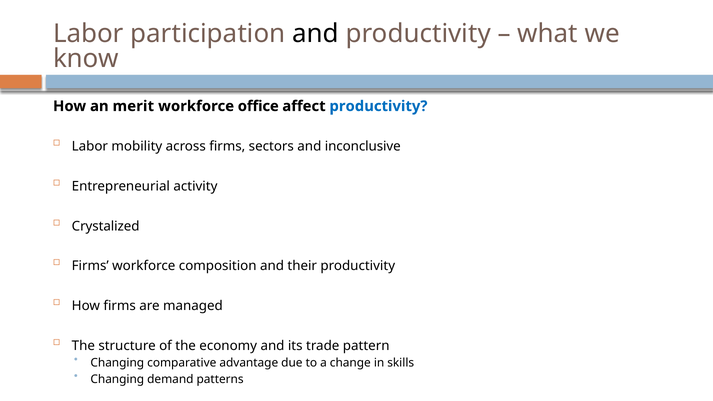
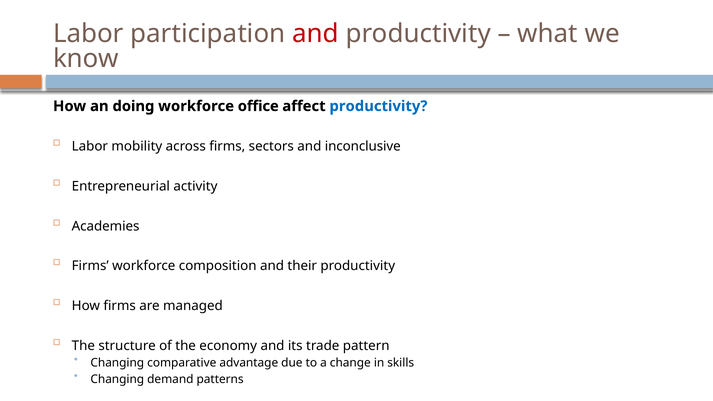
and at (316, 34) colour: black -> red
merit: merit -> doing
Crystalized: Crystalized -> Academies
